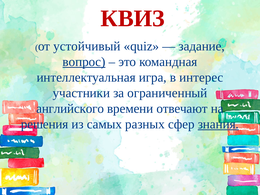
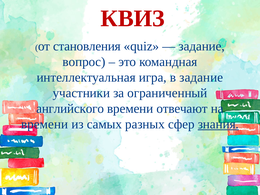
устойчивый: устойчивый -> становления
вопрос underline: present -> none
в интерес: интерес -> задание
решения at (45, 124): решения -> времени
